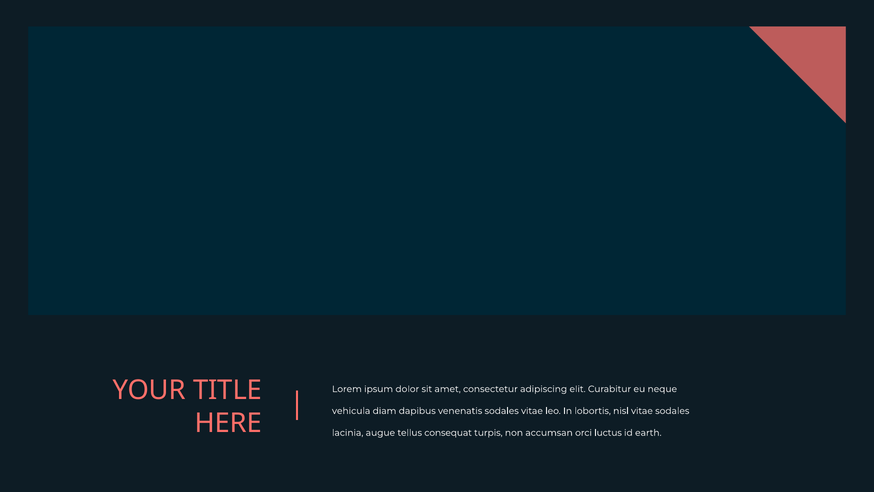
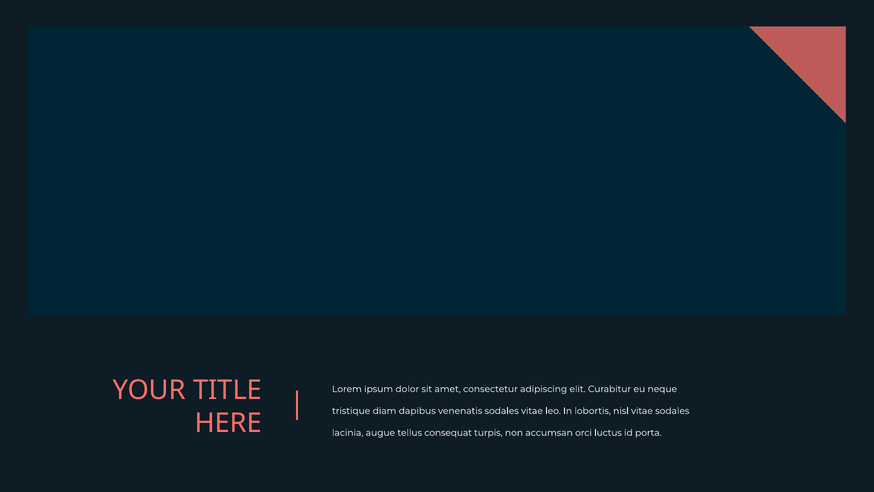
vehicula: vehicula -> tristique
earth: earth -> porta
